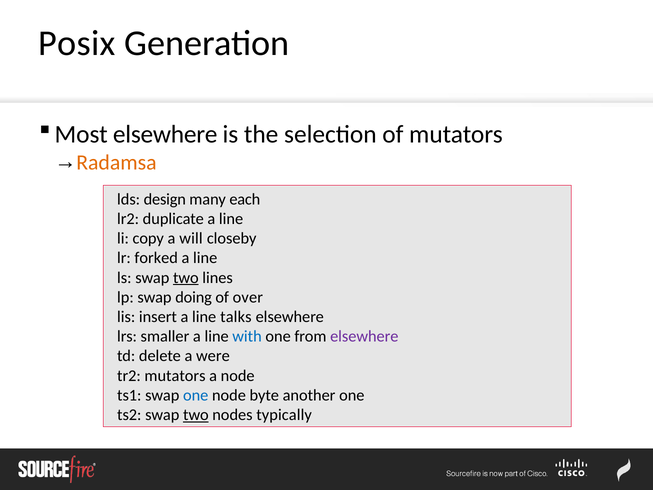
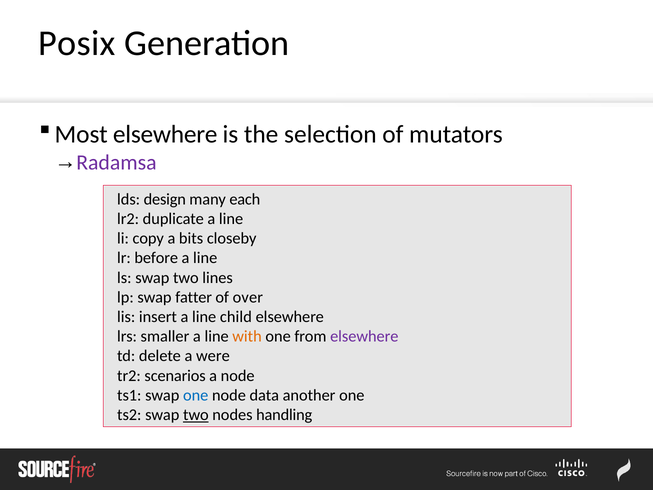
Radamsa colour: orange -> purple
will: will -> bits
forked: forked -> before
two at (186, 278) underline: present -> none
doing: doing -> fatter
talks: talks -> child
with colour: blue -> orange
tr2 mutators: mutators -> scenarios
byte: byte -> data
typically: typically -> handling
